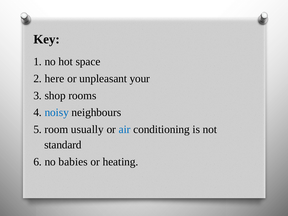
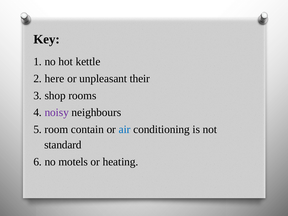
space: space -> kettle
your: your -> their
noisy colour: blue -> purple
usually: usually -> contain
babies: babies -> motels
